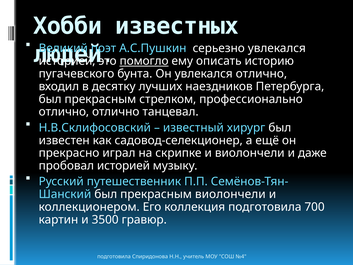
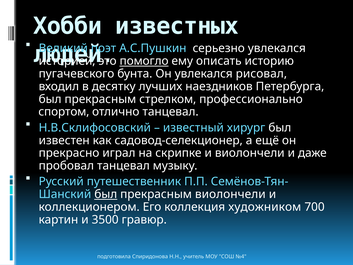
увлекался отлично: отлично -> рисовал
отлично at (64, 112): отлично -> спортом
пробовал историей: историей -> танцевал
был at (106, 194) underline: none -> present
коллекция подготовила: подготовила -> художником
